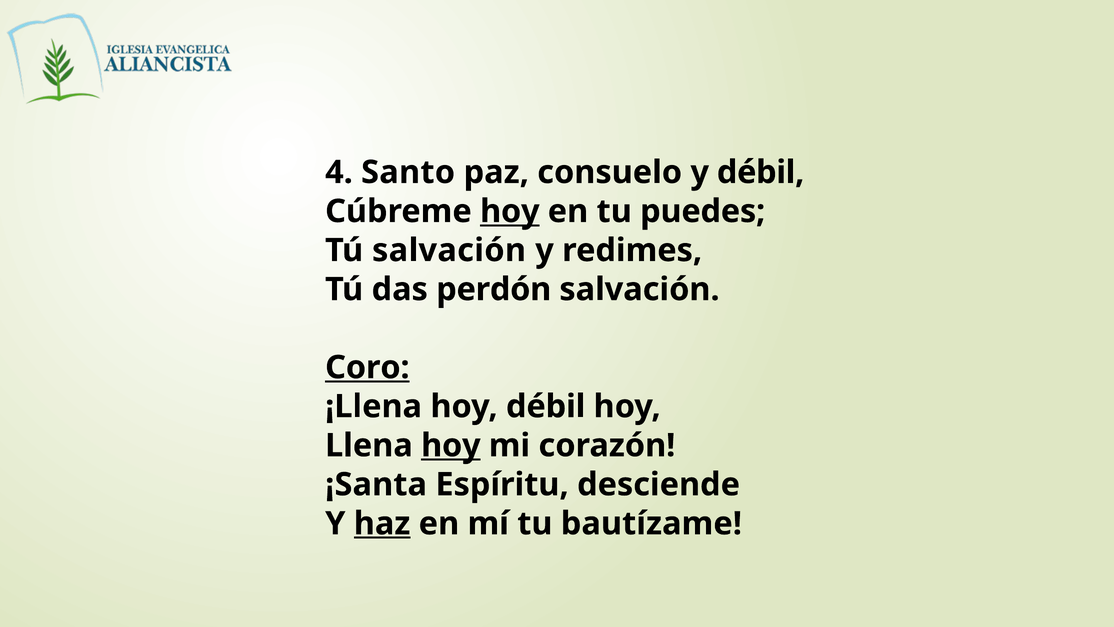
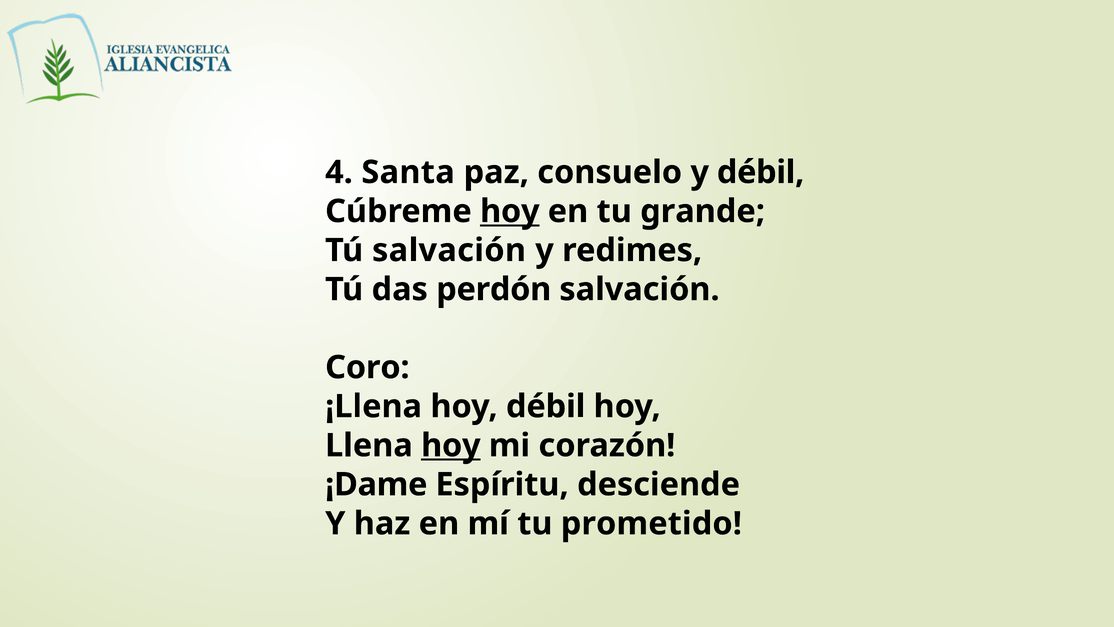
Santo: Santo -> Santa
puedes: puedes -> grande
Coro underline: present -> none
¡Santa: ¡Santa -> ¡Dame
haz underline: present -> none
bautízame: bautízame -> prometido
